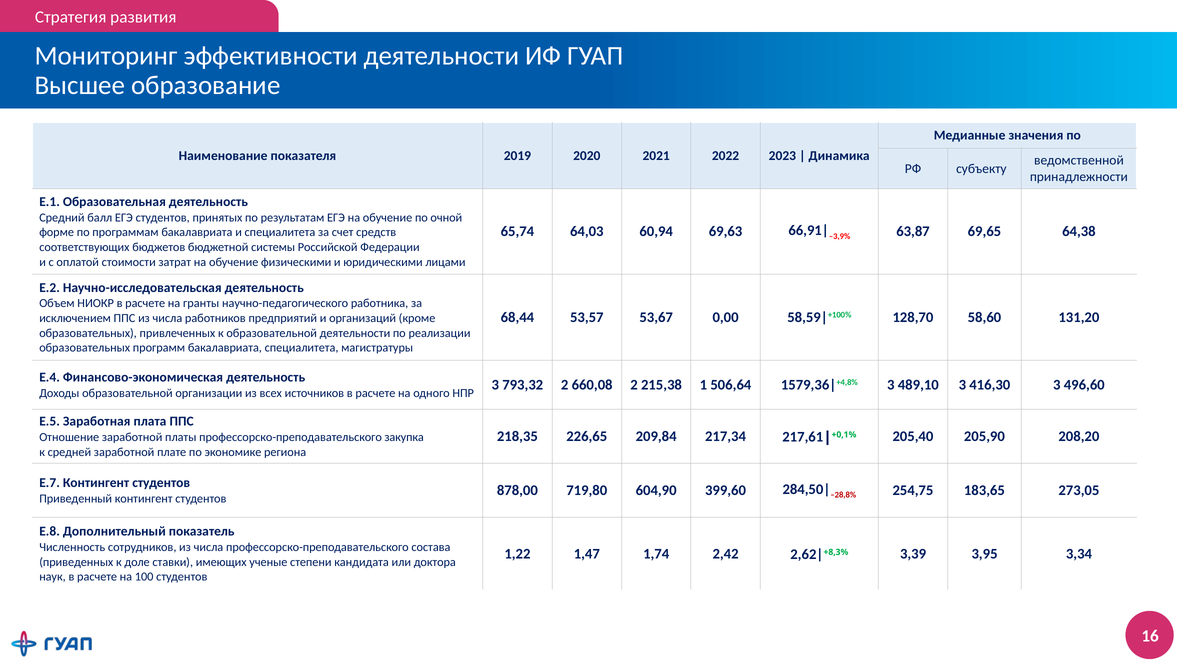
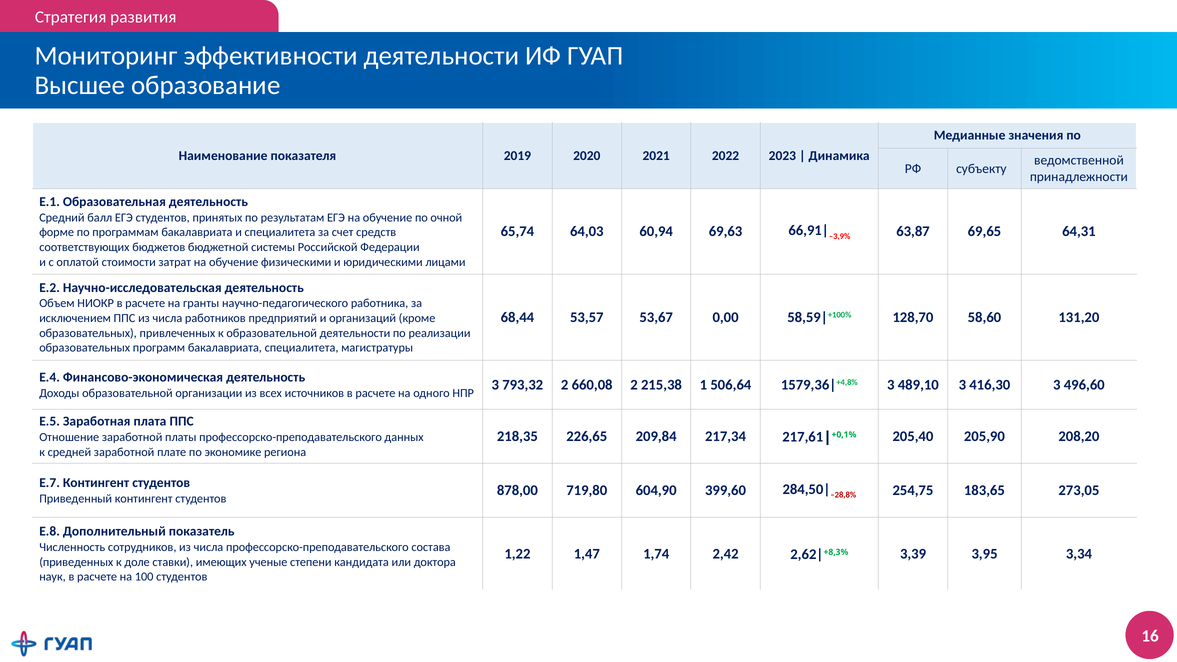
64,38: 64,38 -> 64,31
закупка: закупка -> данных
